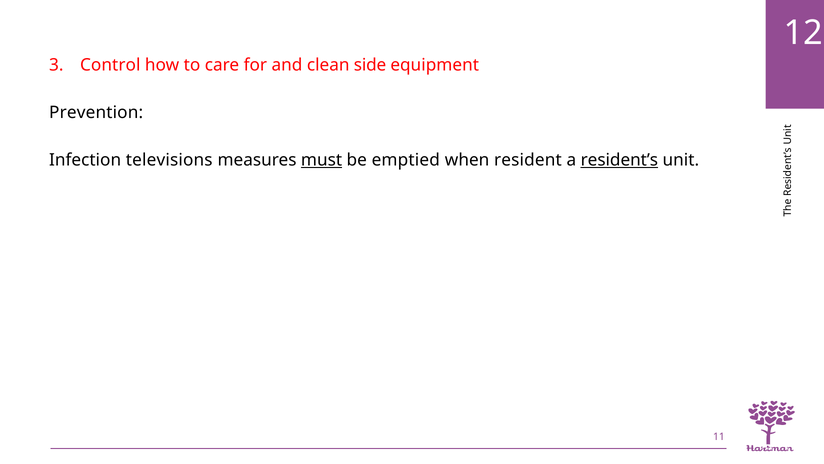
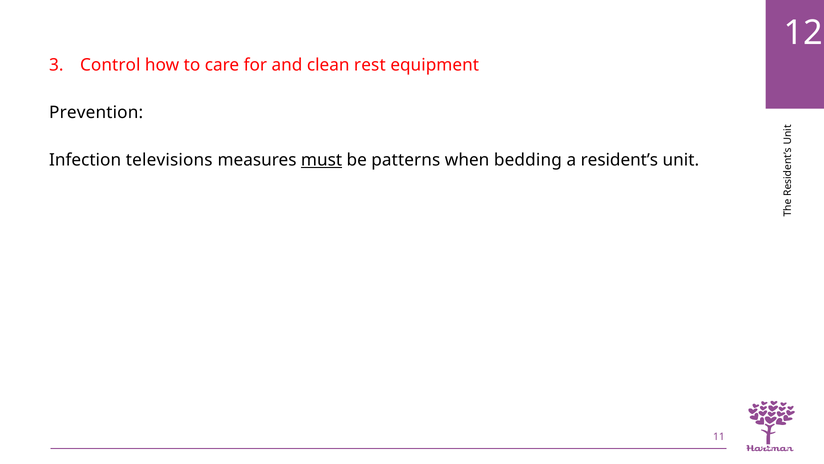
side: side -> rest
emptied: emptied -> patterns
resident: resident -> bedding
resident’s underline: present -> none
